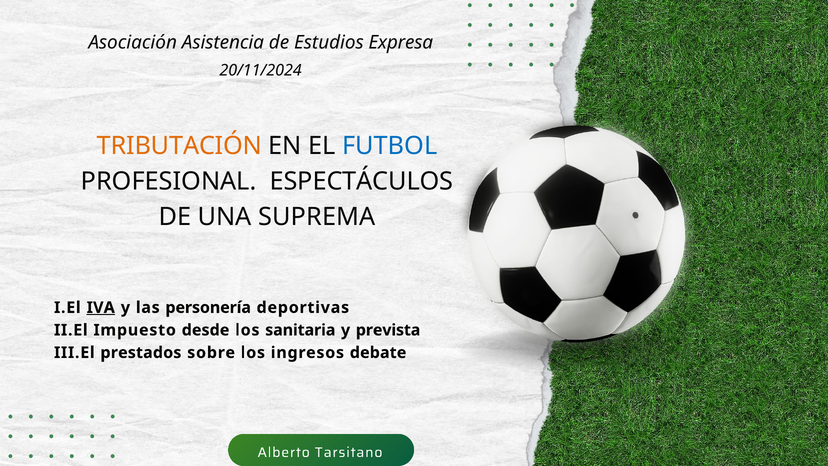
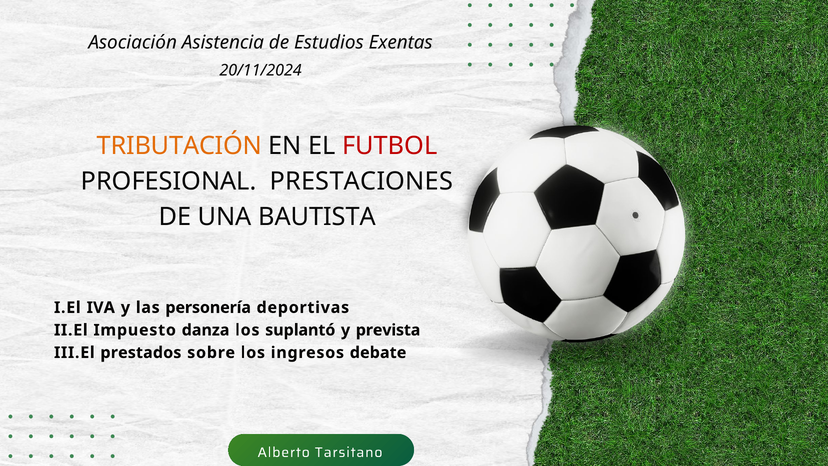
Expresa: Expresa -> Exentas
FUTBOL colour: blue -> red
ESPECTÁCULOS: ESPECTÁCULOS -> PRESTACIONES
SUPREMA: SUPREMA -> BAUTISTA
IVA underline: present -> none
desde: desde -> danza
sanitaria: sanitaria -> suplantó
